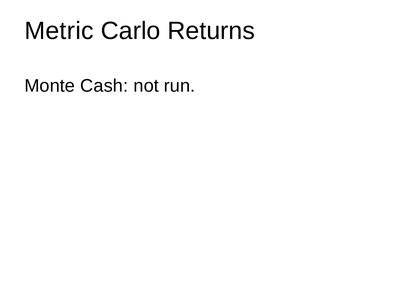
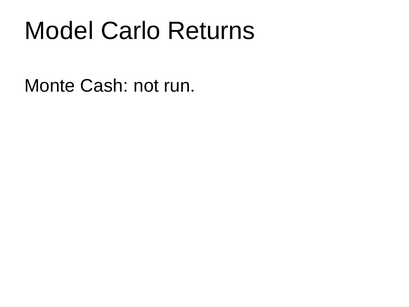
Metric: Metric -> Model
